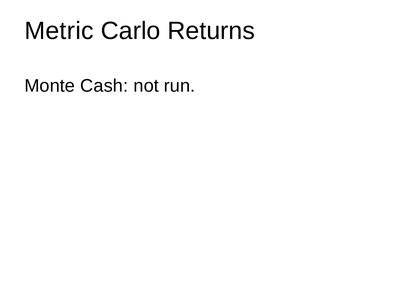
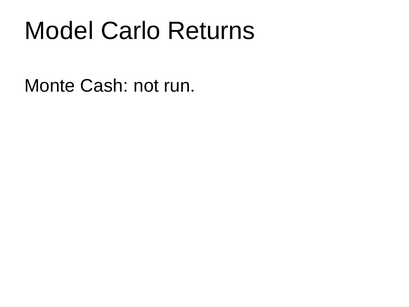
Metric: Metric -> Model
